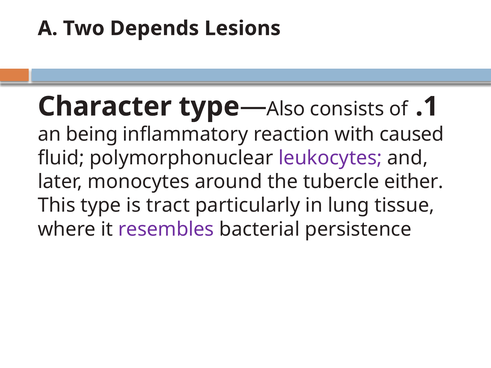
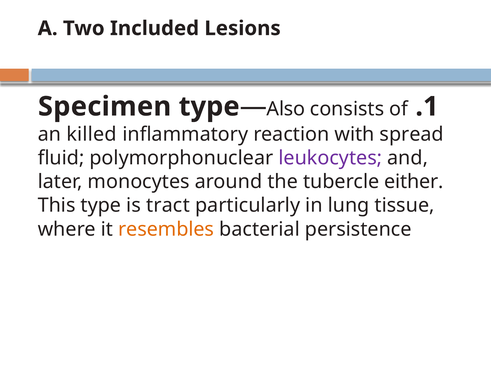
Depends: Depends -> Included
Character: Character -> Specimen
being: being -> killed
caused: caused -> spread
resembles colour: purple -> orange
